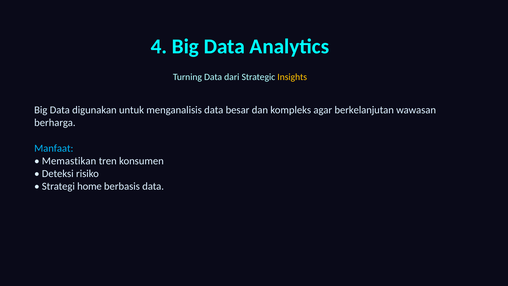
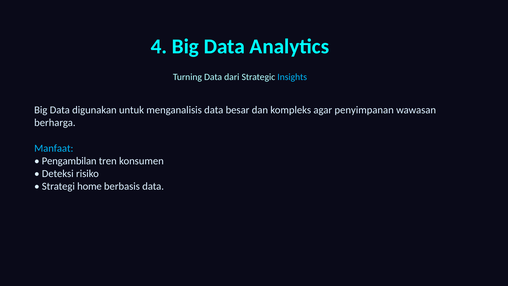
Insights colour: yellow -> light blue
berkelanjutan: berkelanjutan -> penyimpanan
Memastikan: Memastikan -> Pengambilan
